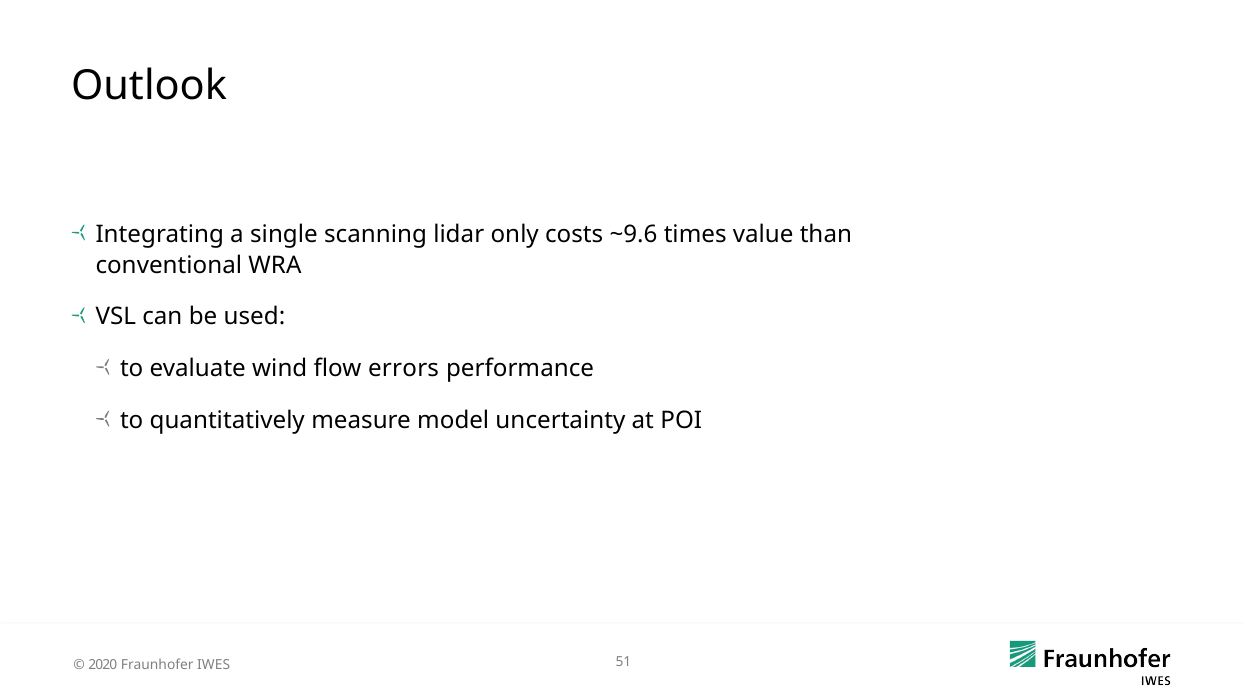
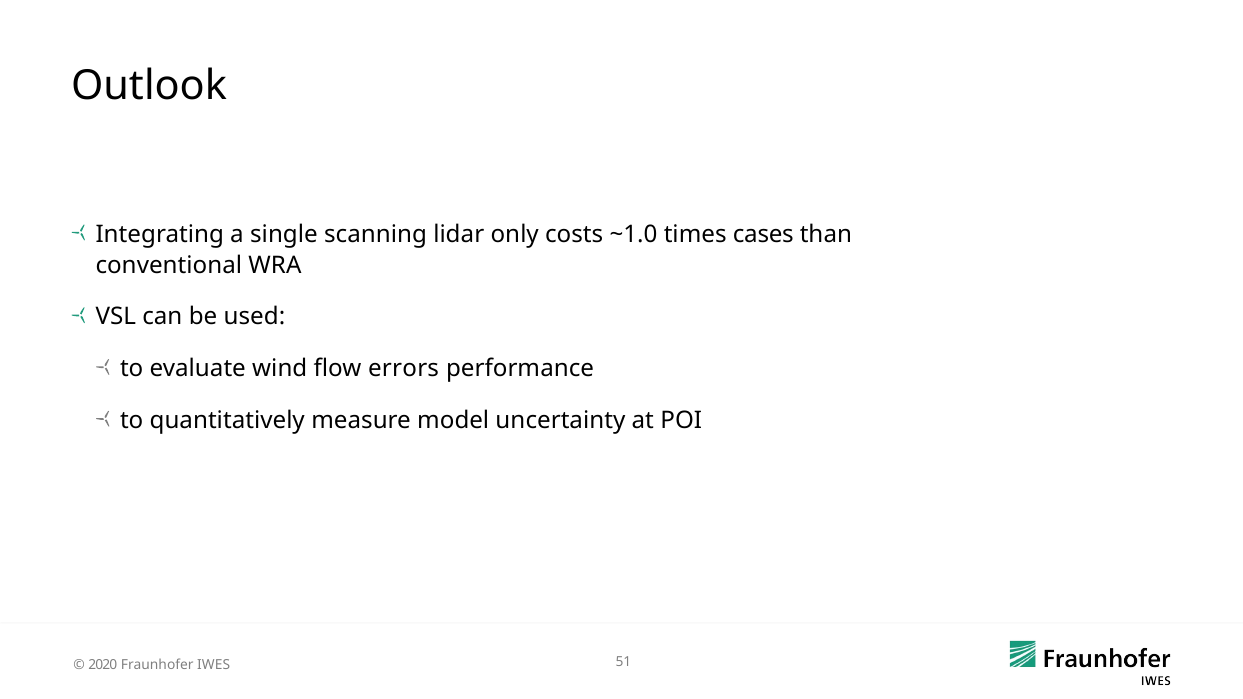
~9.6: ~9.6 -> ~1.0
value: value -> cases
